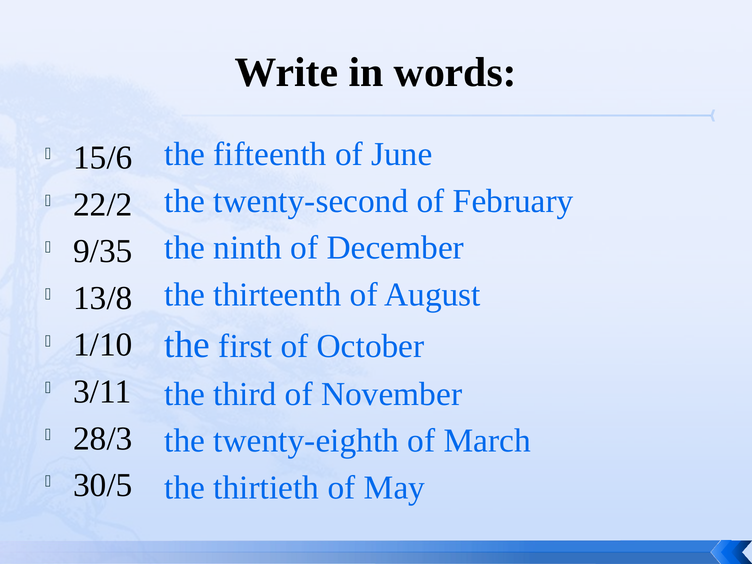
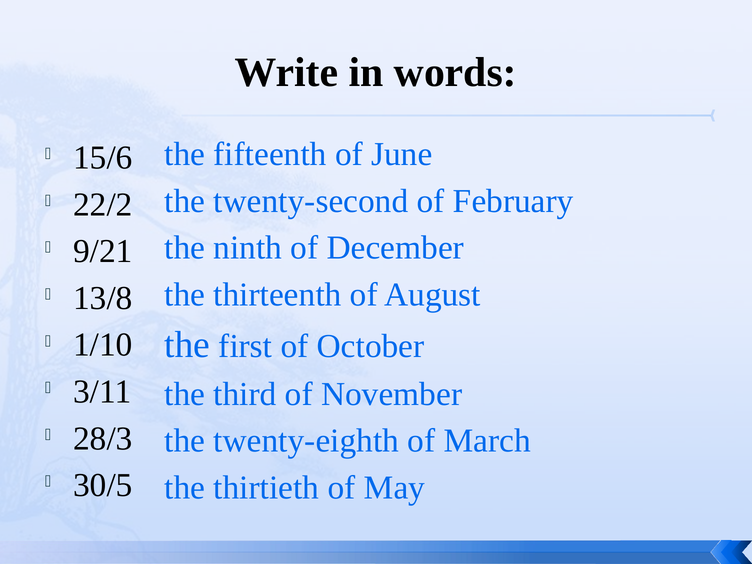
9/35: 9/35 -> 9/21
